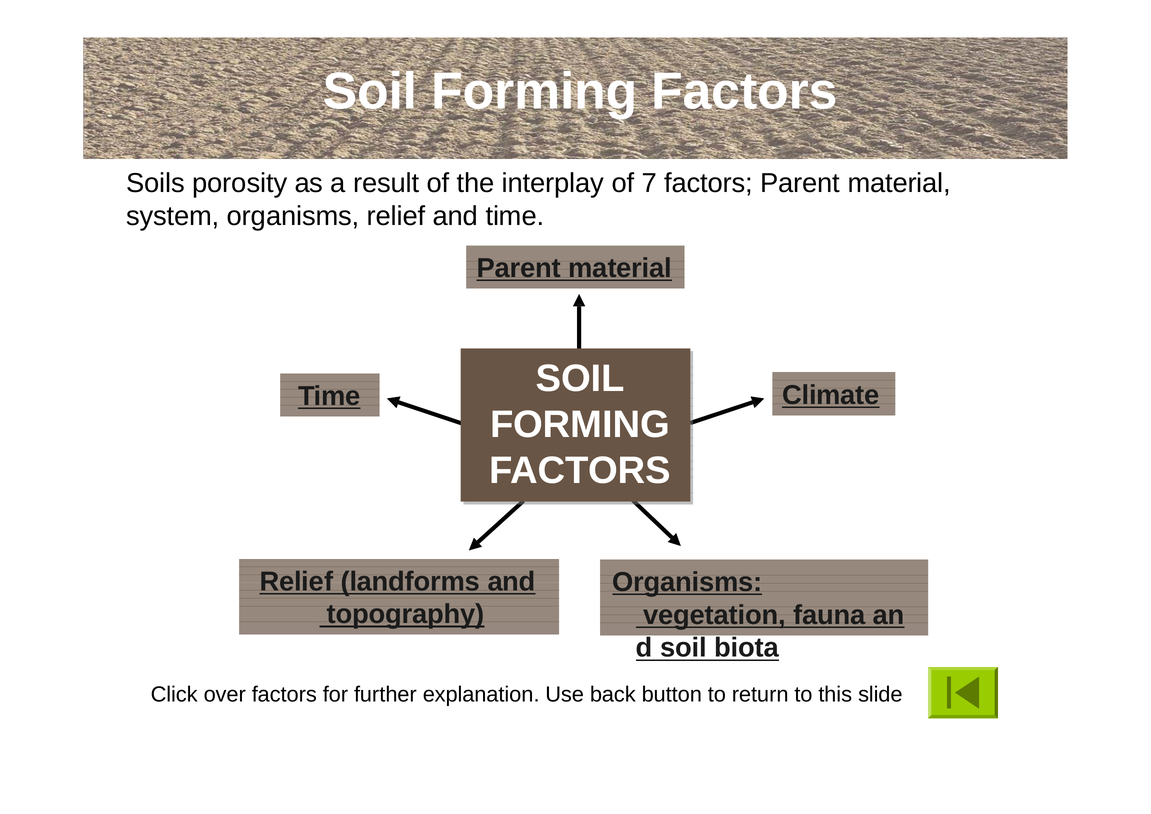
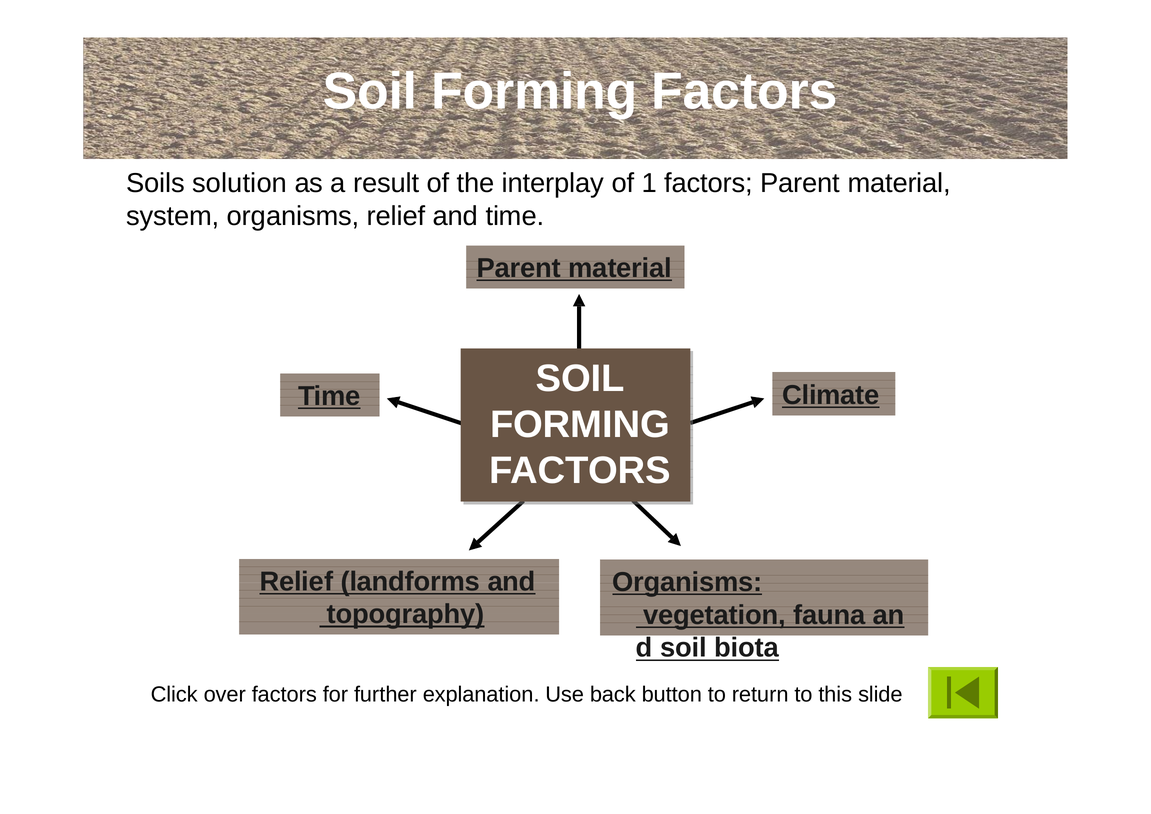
porosity: porosity -> solution
7: 7 -> 1
